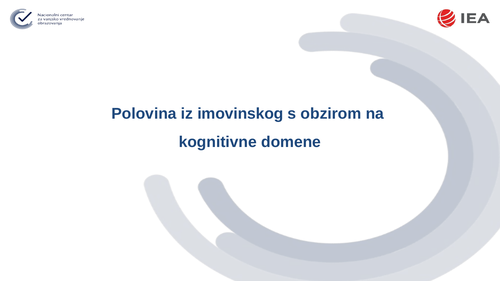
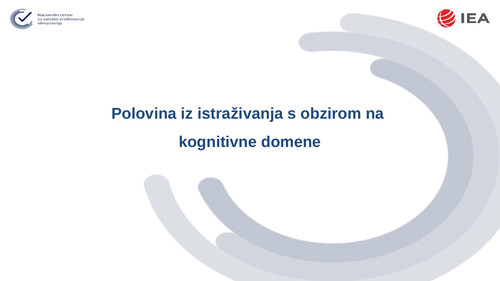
imovinskog: imovinskog -> istraživanja
